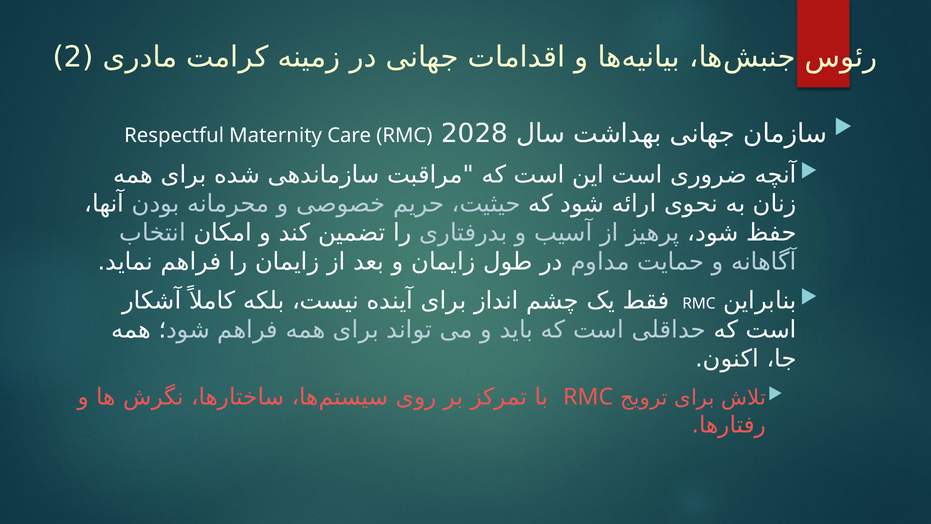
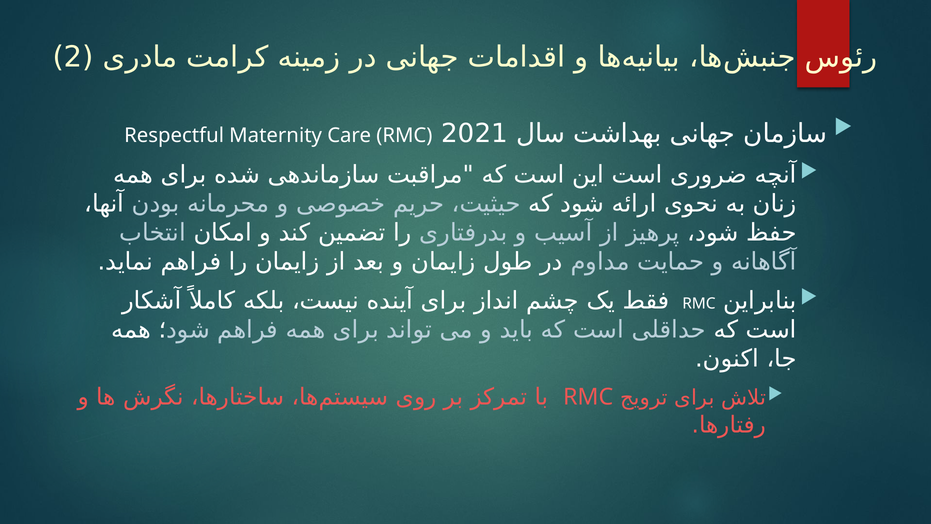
2028: 2028 -> 2021
